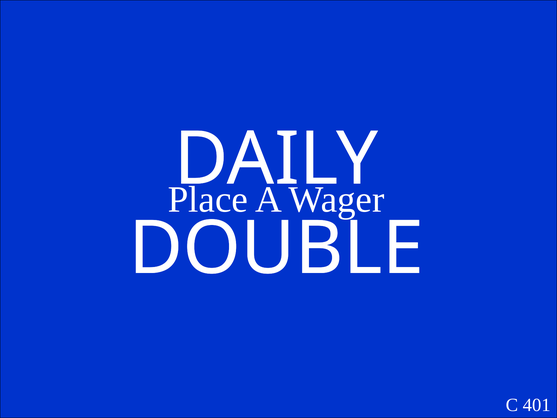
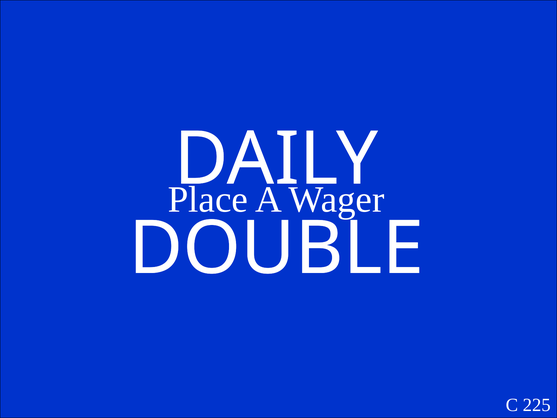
401: 401 -> 225
